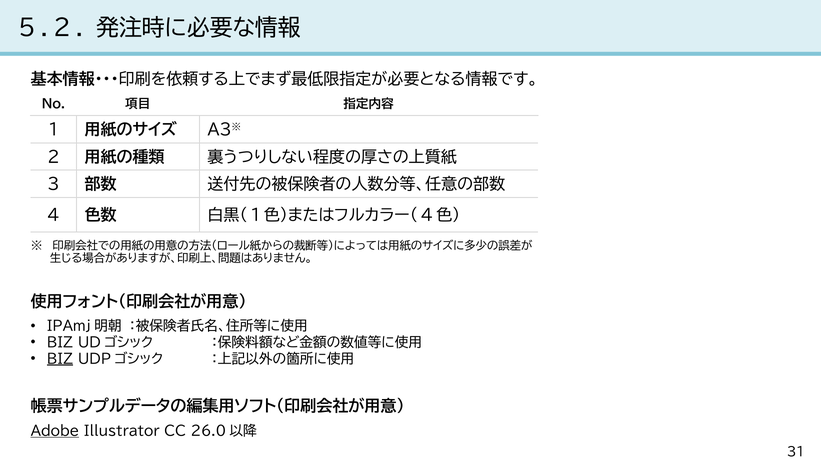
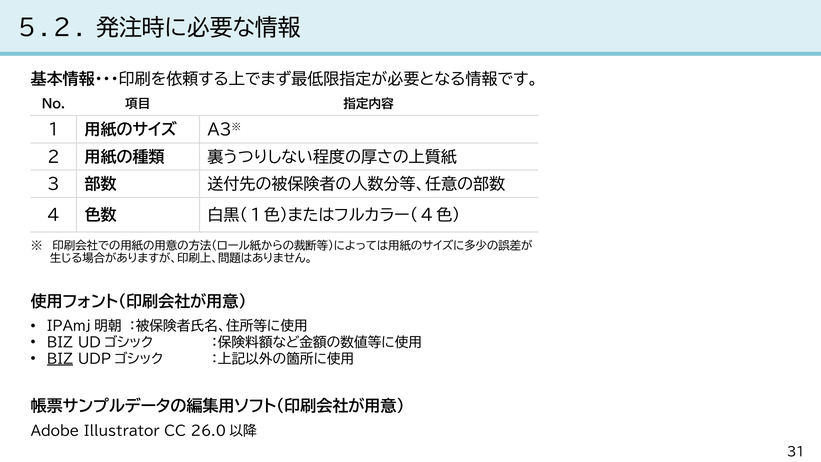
Adobe underline: present -> none
